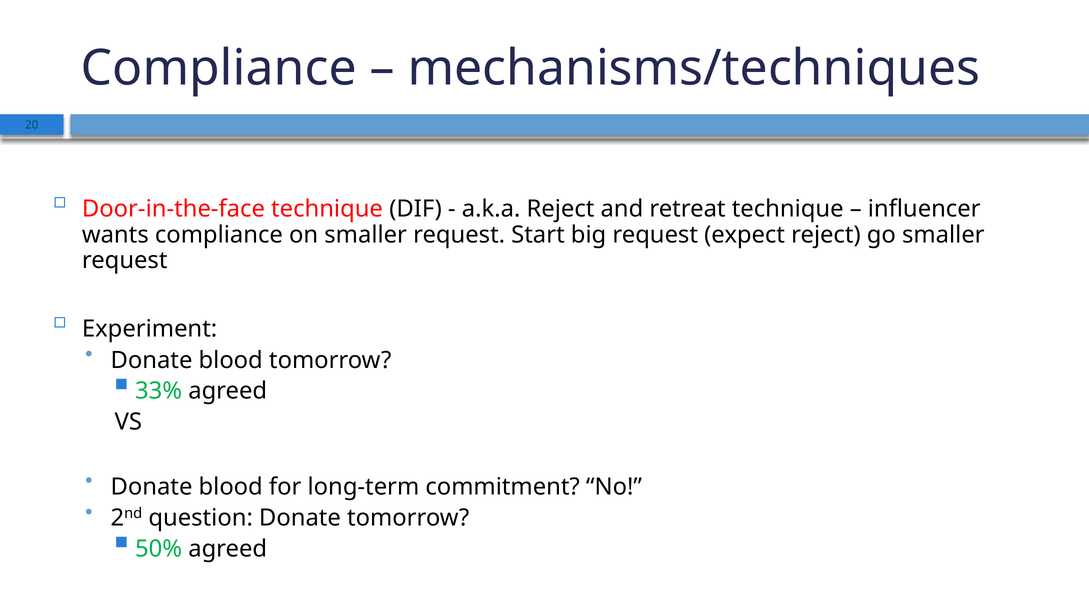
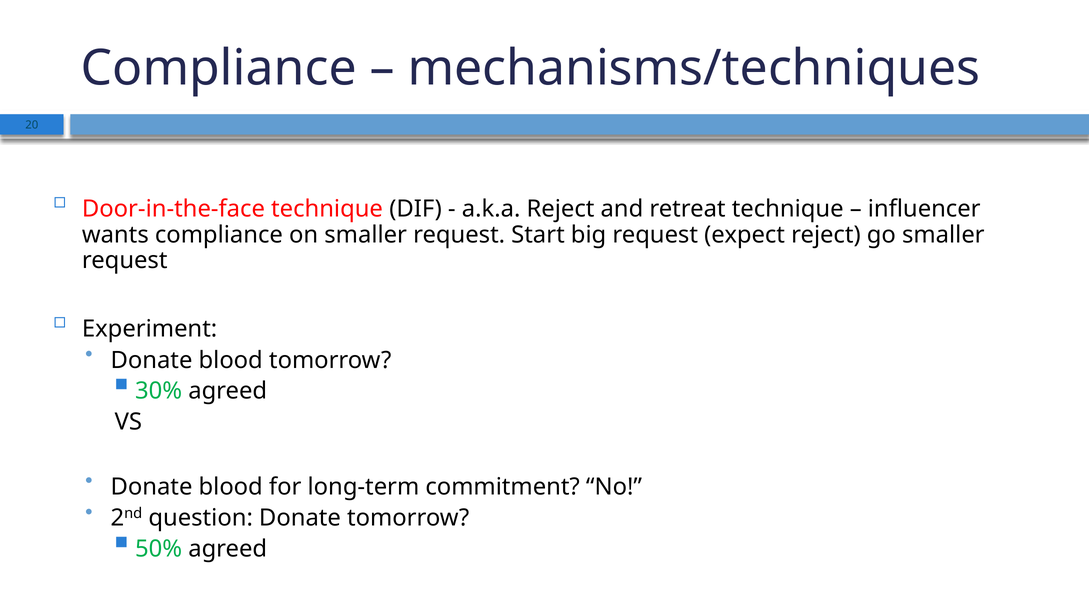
33%: 33% -> 30%
